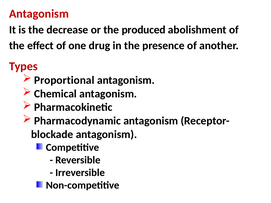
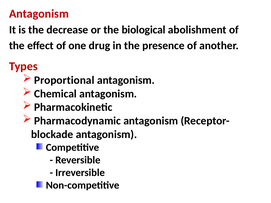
produced: produced -> biological
